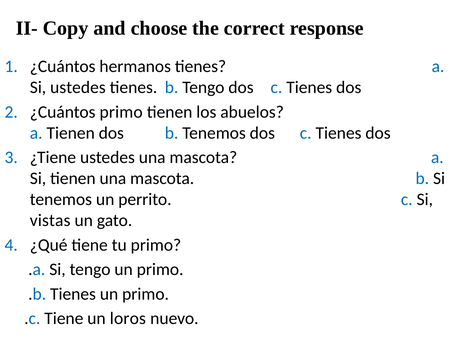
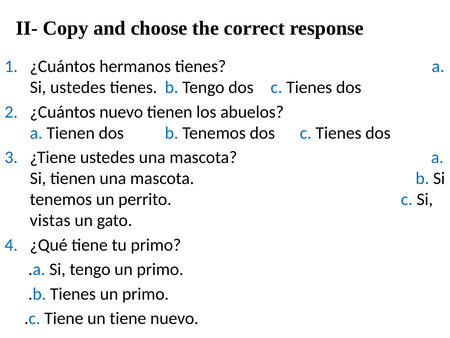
¿Cuántos primo: primo -> nuevo
un loros: loros -> tiene
